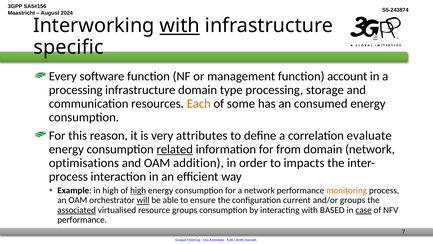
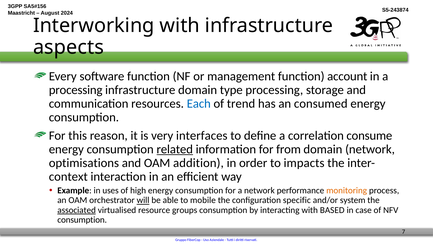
with at (180, 26) underline: present -> none
specific: specific -> aspects
Each colour: orange -> blue
some: some -> trend
attributes: attributes -> interfaces
evaluate: evaluate -> consume
process at (68, 176): process -> context
in high: high -> uses
high at (138, 190) underline: present -> none
ensure: ensure -> mobile
current: current -> specific
and/or groups: groups -> system
case underline: present -> none
performance at (82, 219): performance -> consumption
